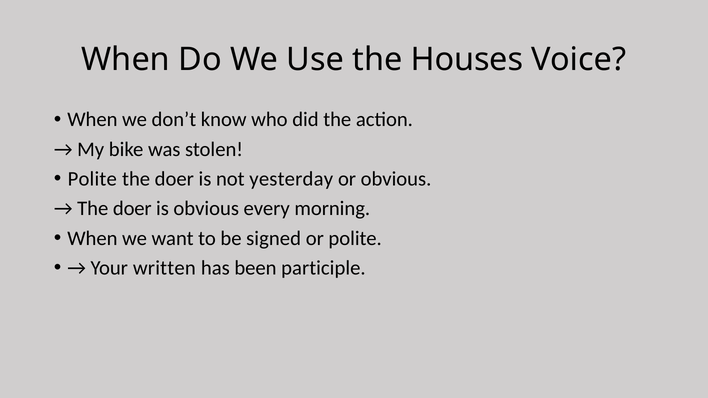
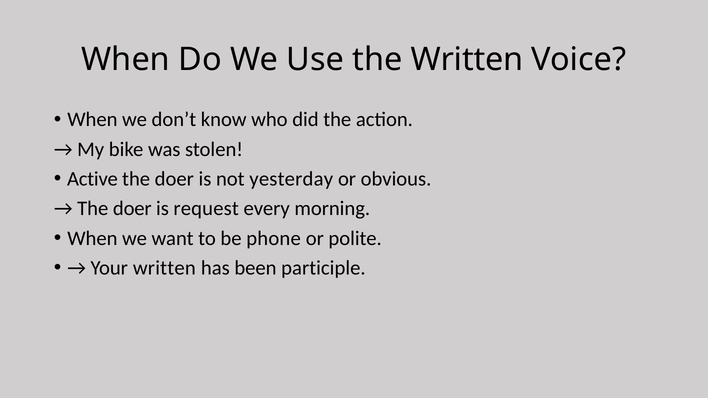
the Houses: Houses -> Written
Polite at (92, 179): Polite -> Active
is obvious: obvious -> request
signed: signed -> phone
